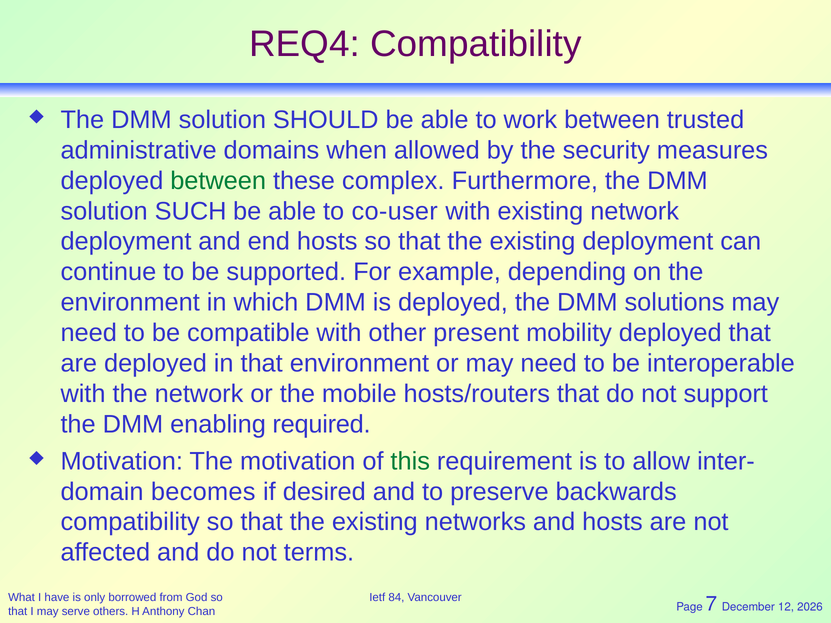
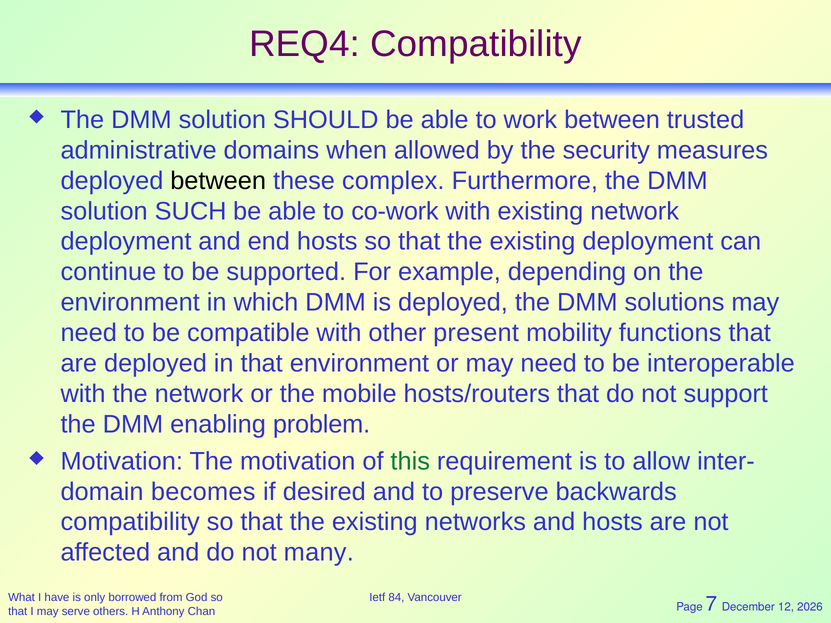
between at (218, 181) colour: green -> black
co-user: co-user -> co-work
mobility deployed: deployed -> functions
required: required -> problem
terms: terms -> many
